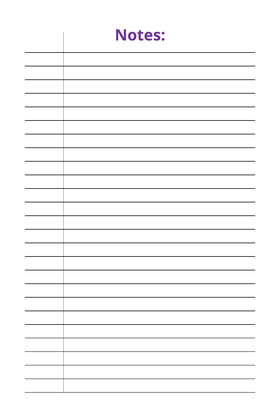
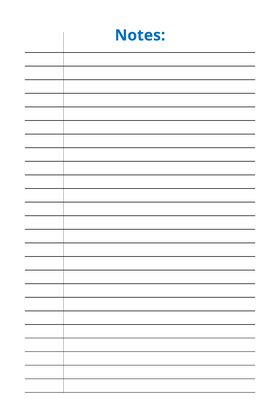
Notes colour: purple -> blue
